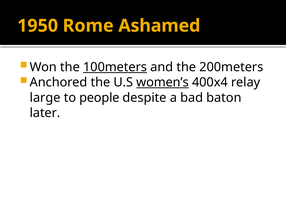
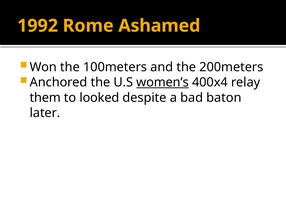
1950: 1950 -> 1992
100meters underline: present -> none
large: large -> them
people: people -> looked
